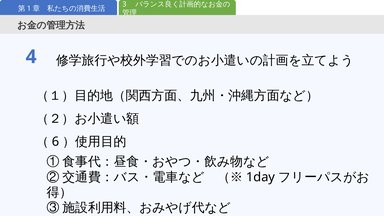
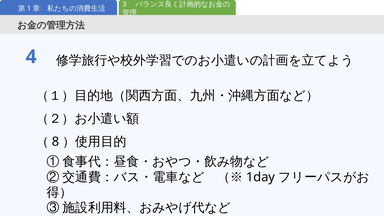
6: 6 -> 8
